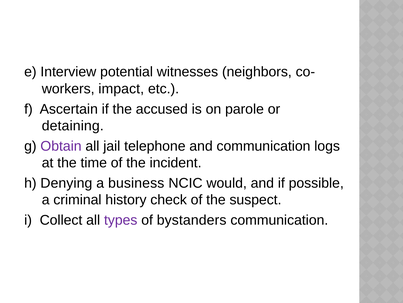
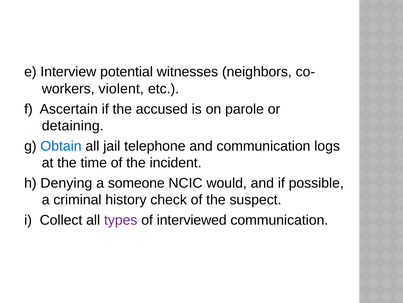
impact: impact -> violent
Obtain colour: purple -> blue
business: business -> someone
bystanders: bystanders -> interviewed
